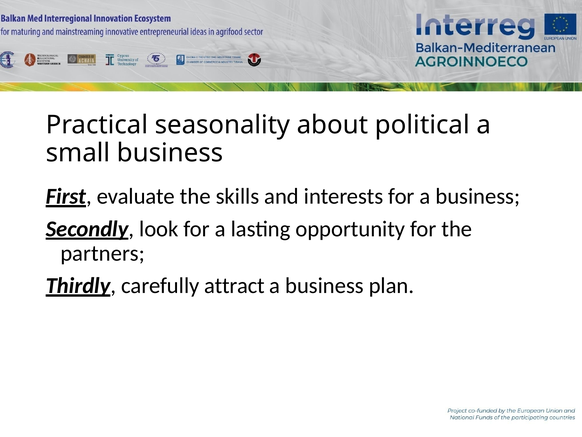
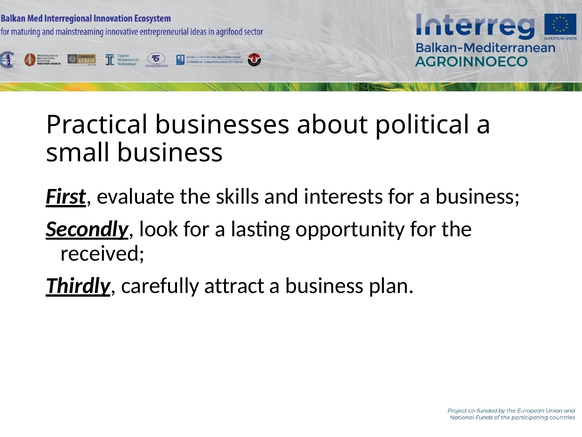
seasonality: seasonality -> businesses
partners: partners -> received
